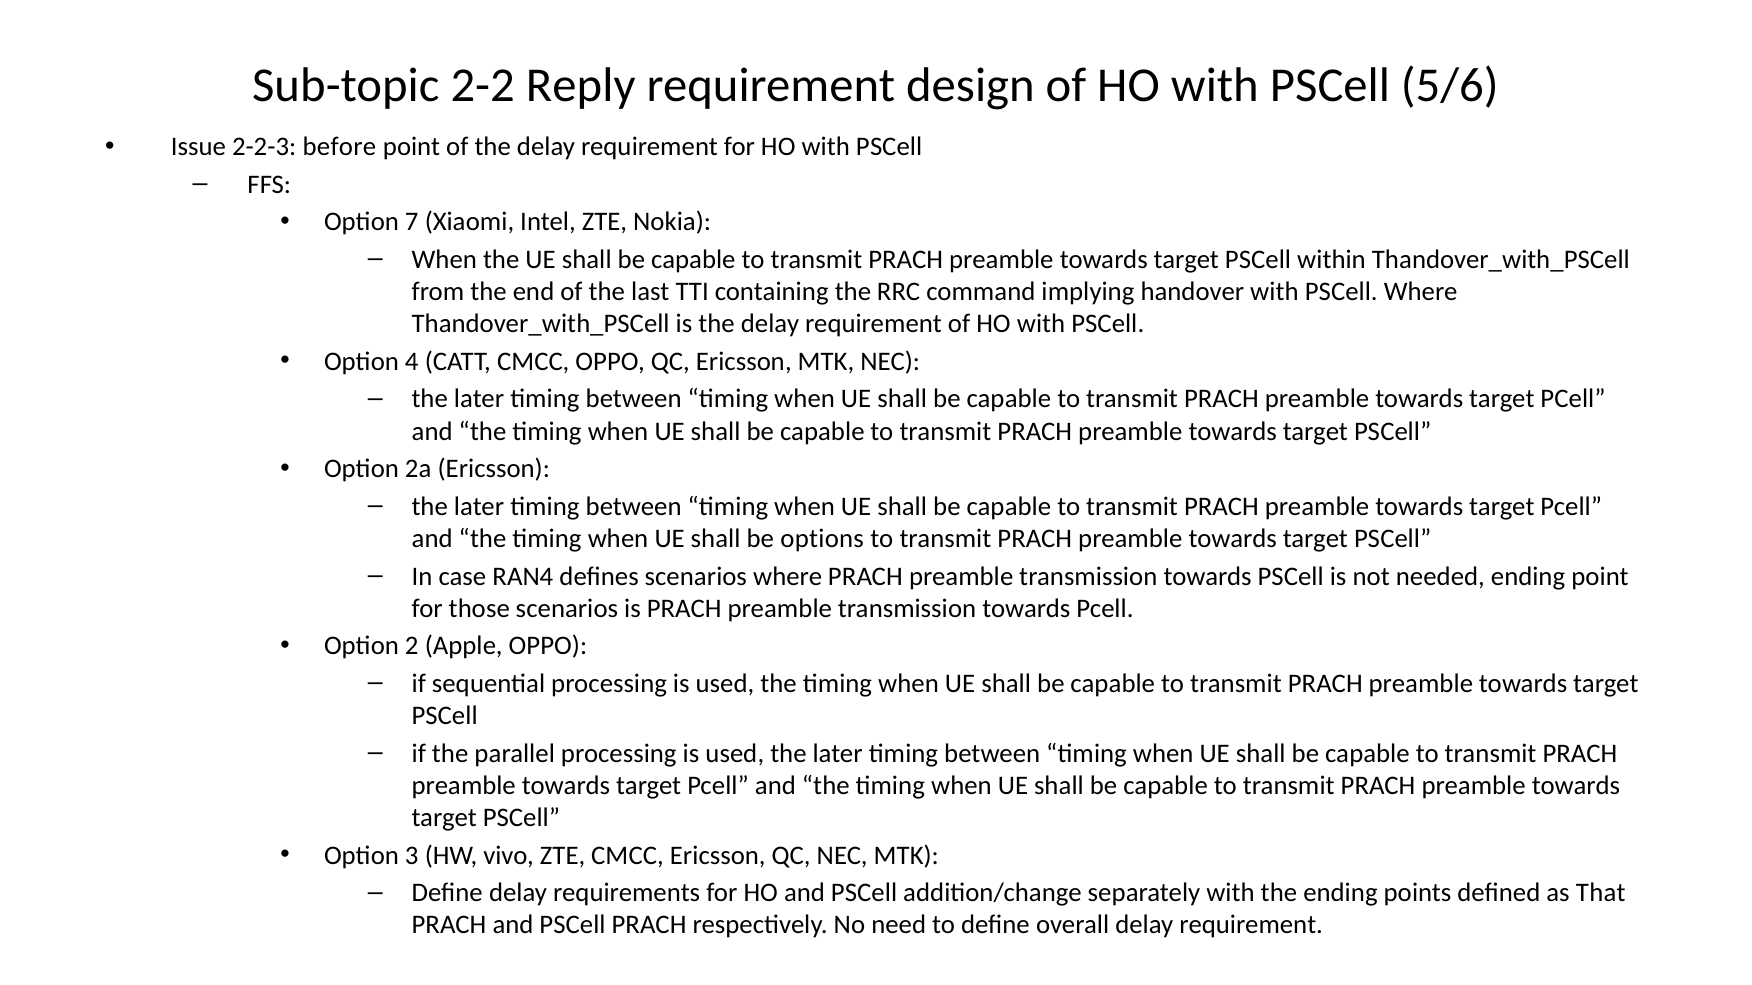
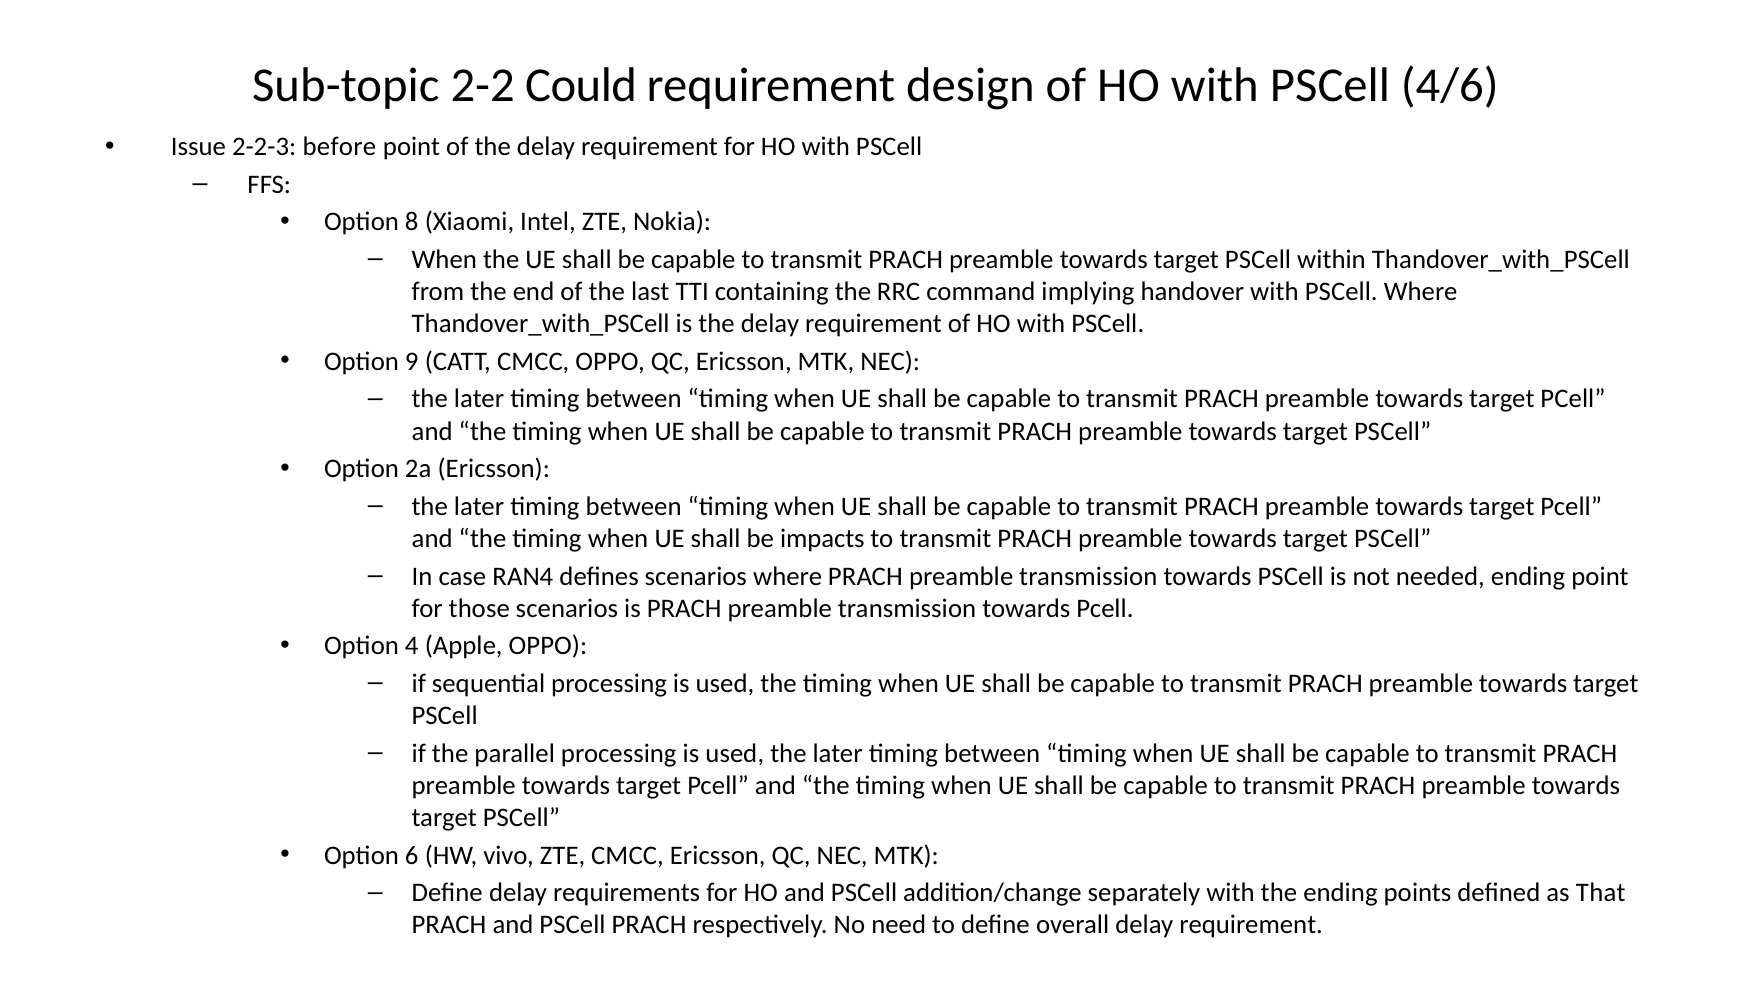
Reply: Reply -> Could
5/6: 5/6 -> 4/6
7: 7 -> 8
4: 4 -> 9
options: options -> impacts
2: 2 -> 4
3: 3 -> 6
